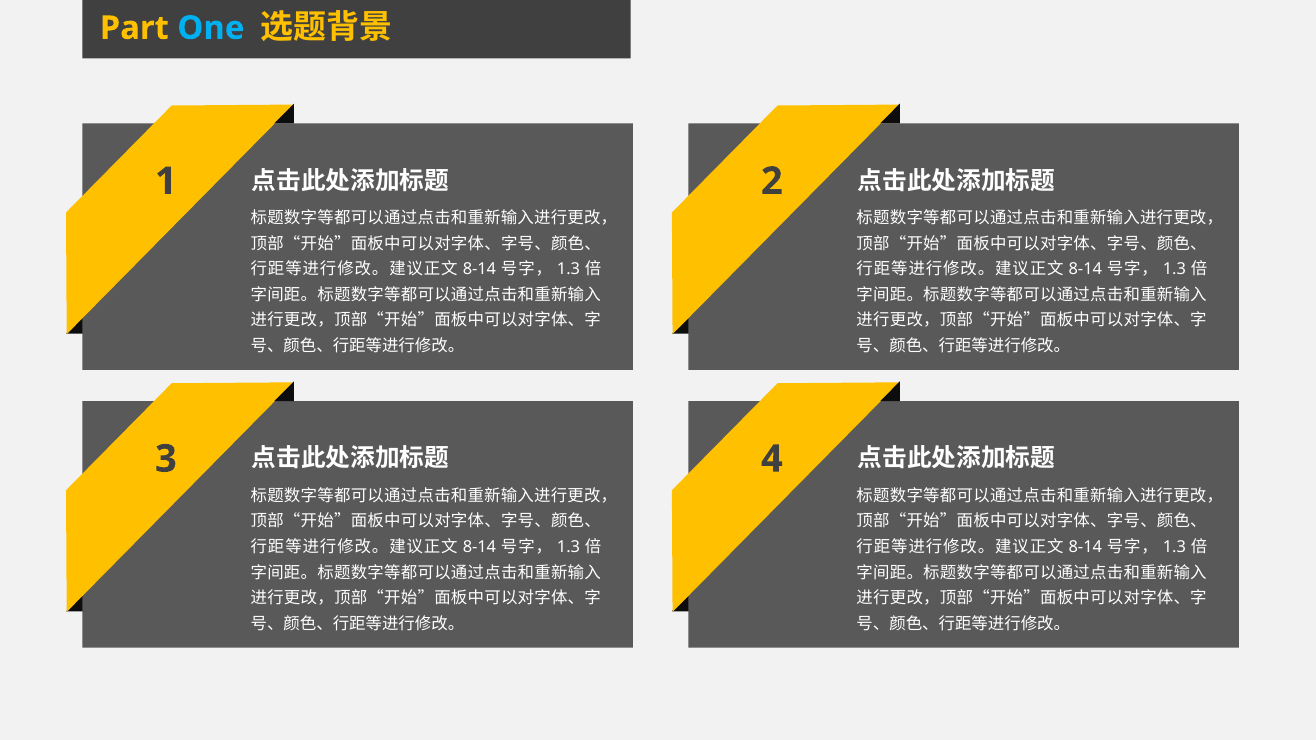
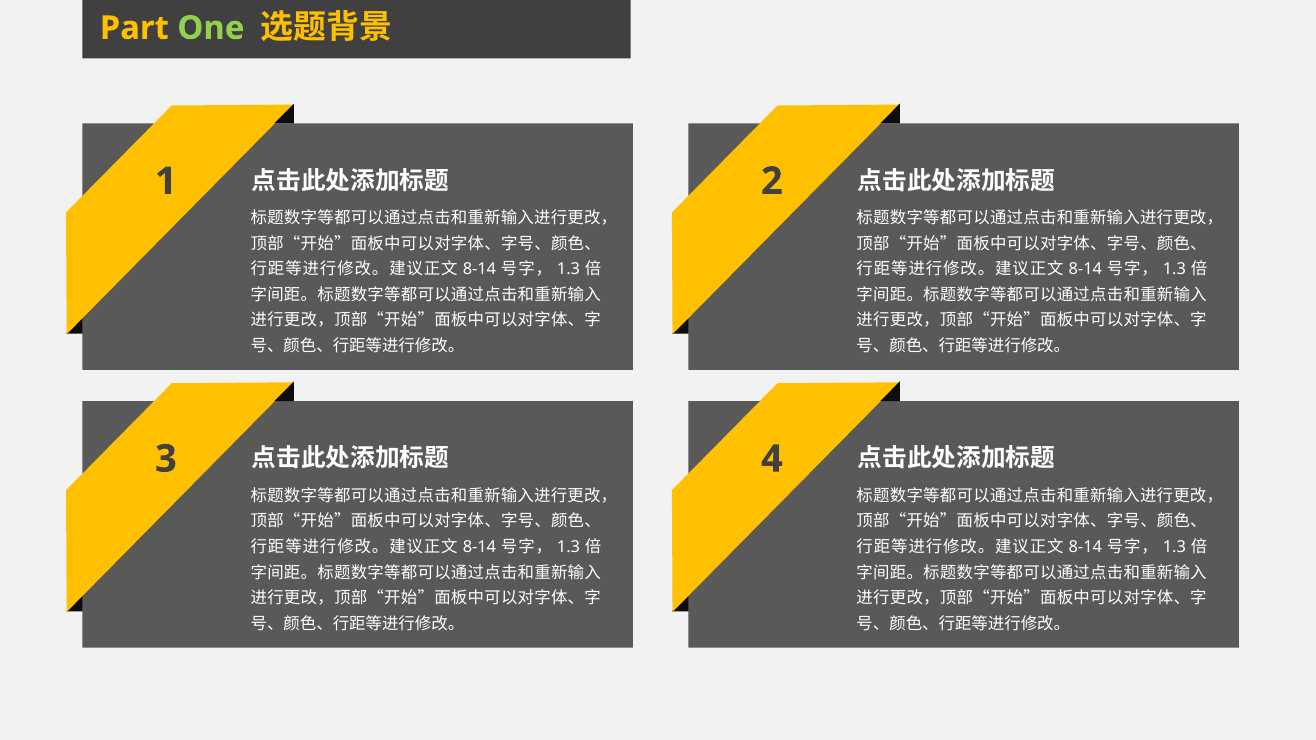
One colour: light blue -> light green
